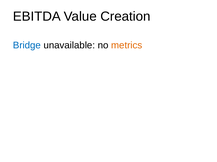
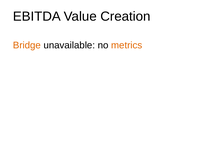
Bridge colour: blue -> orange
